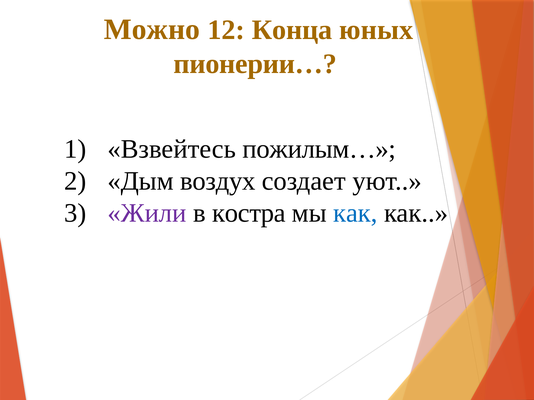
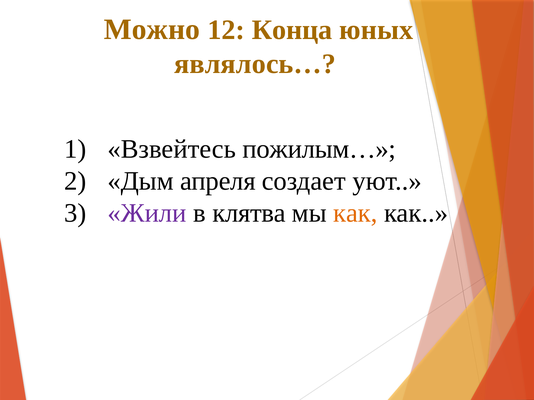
пионерии…: пионерии… -> являлось…
воздух: воздух -> апреля
костра: костра -> клятва
как at (355, 213) colour: blue -> orange
